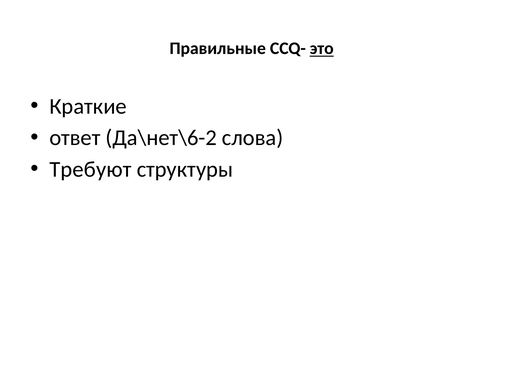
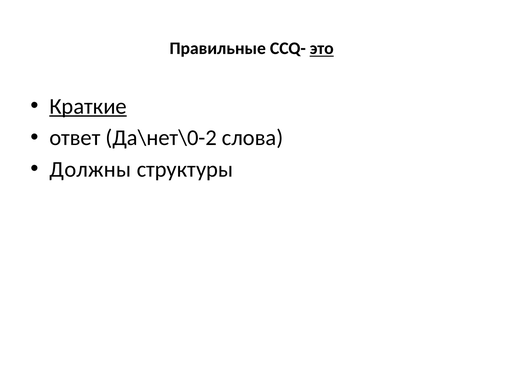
Краткие underline: none -> present
Да\нет\6-2: Да\нет\6-2 -> Да\нет\0-2
Требуют: Требуют -> Должны
